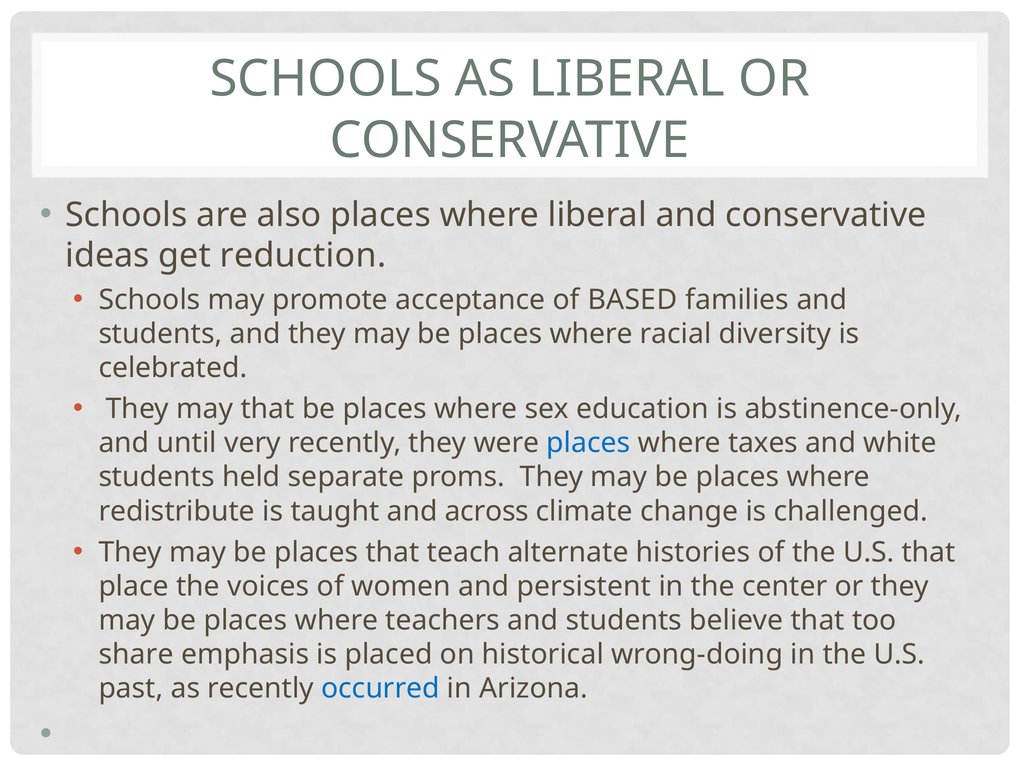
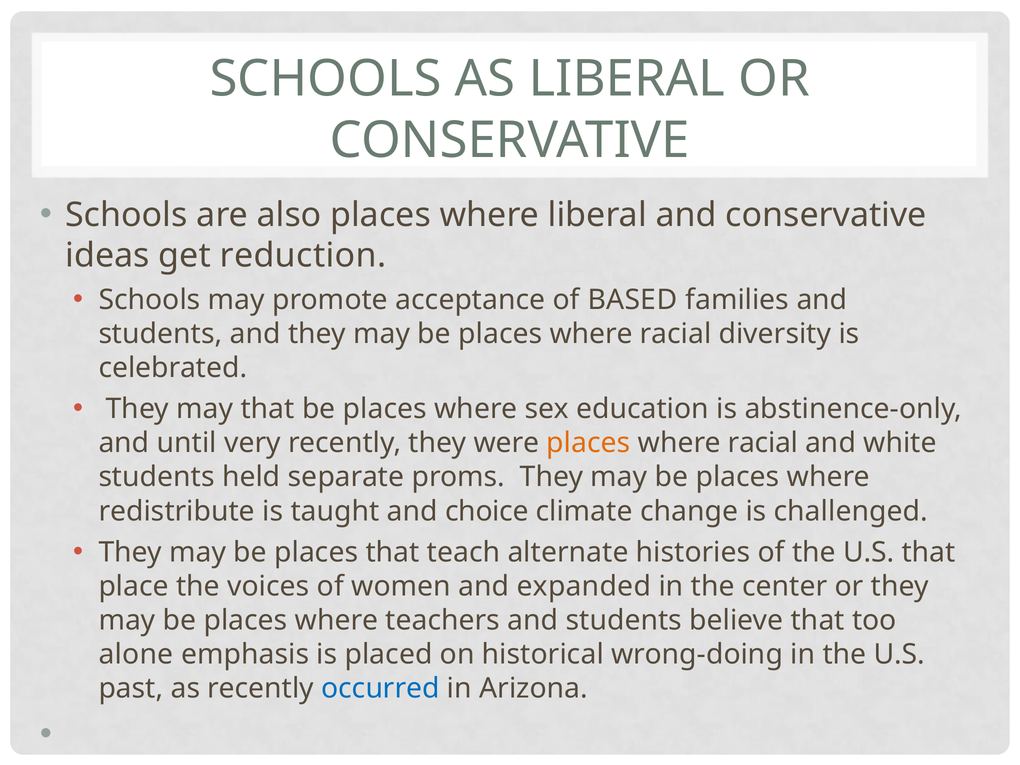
places at (588, 443) colour: blue -> orange
taxes at (763, 443): taxes -> racial
across: across -> choice
persistent: persistent -> expanded
share: share -> alone
